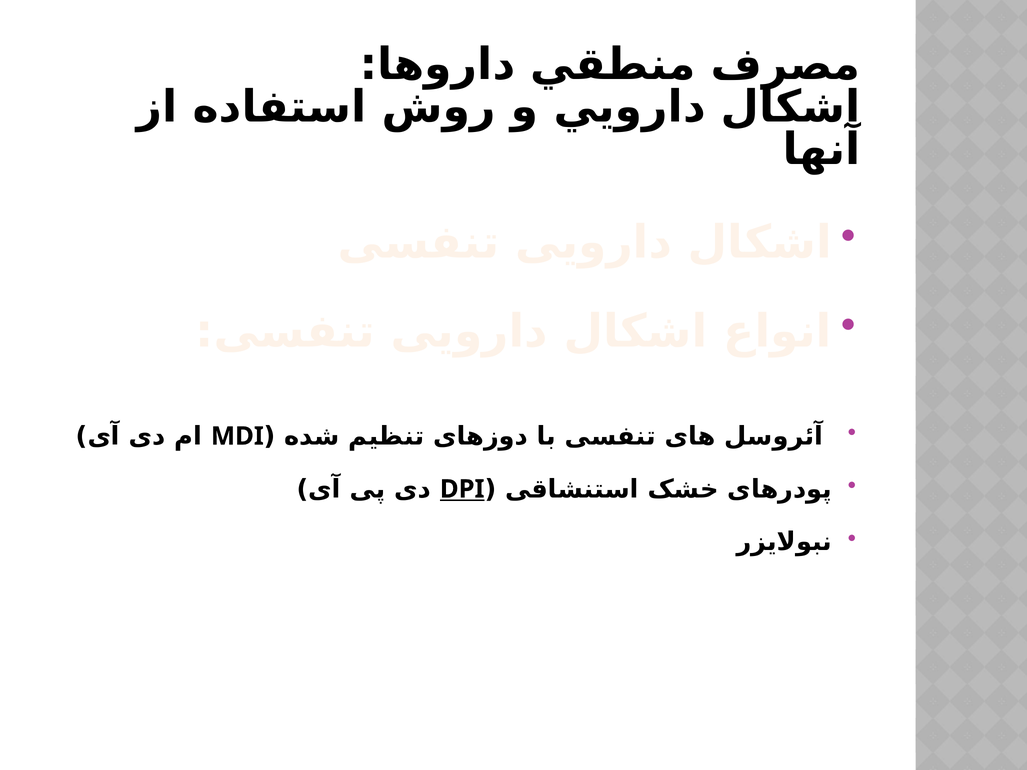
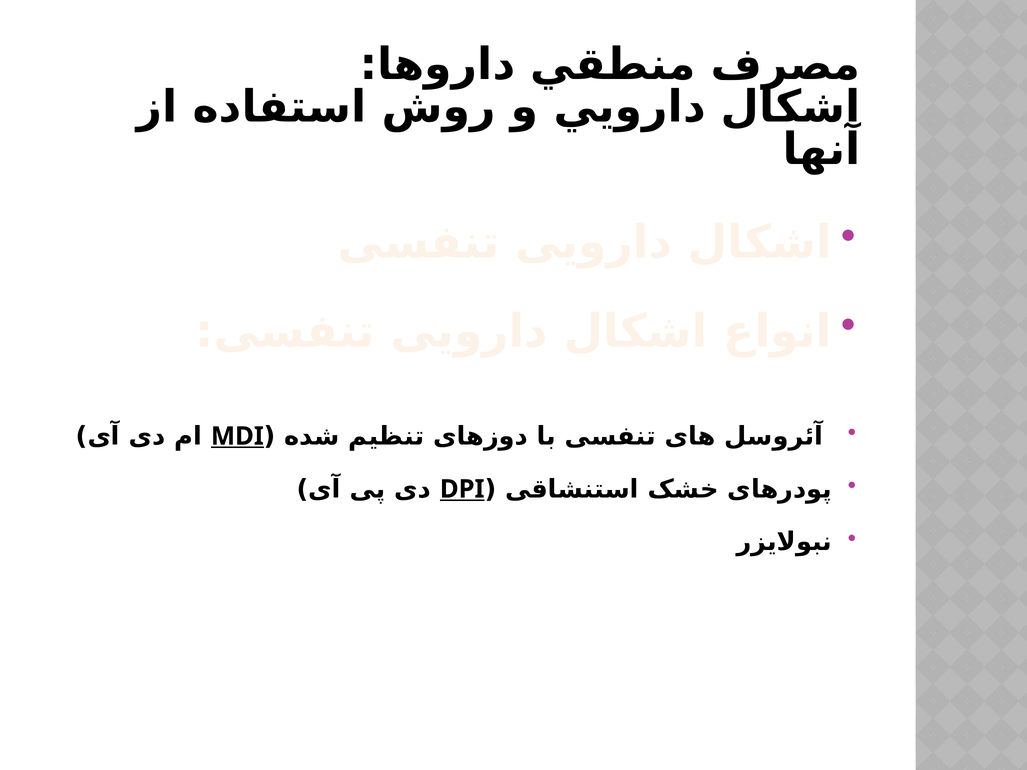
MDI underline: none -> present
